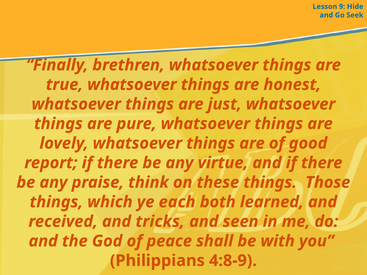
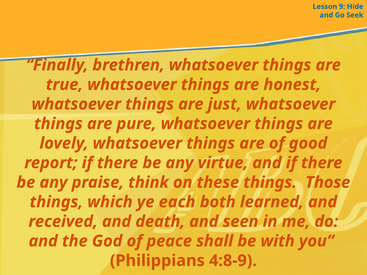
tricks: tricks -> death
